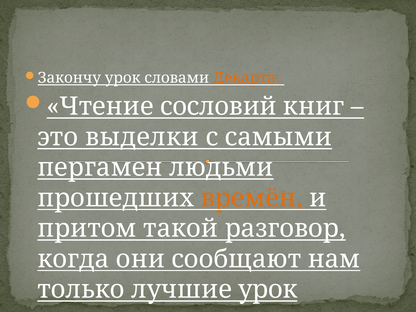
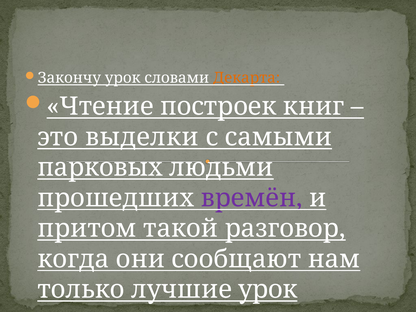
сословий: сословий -> построек
пергамен: пергамен -> парковых
времён colour: orange -> purple
